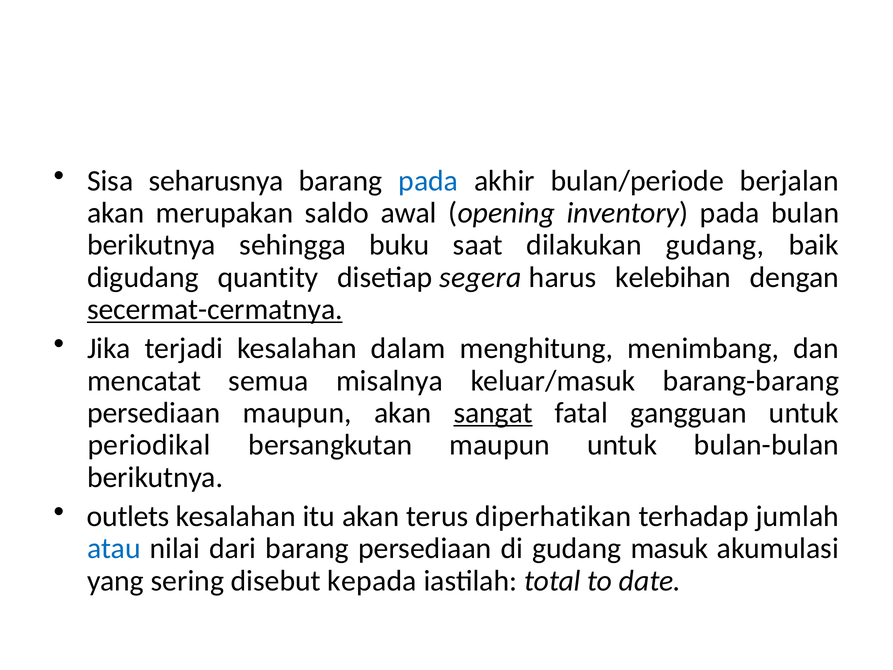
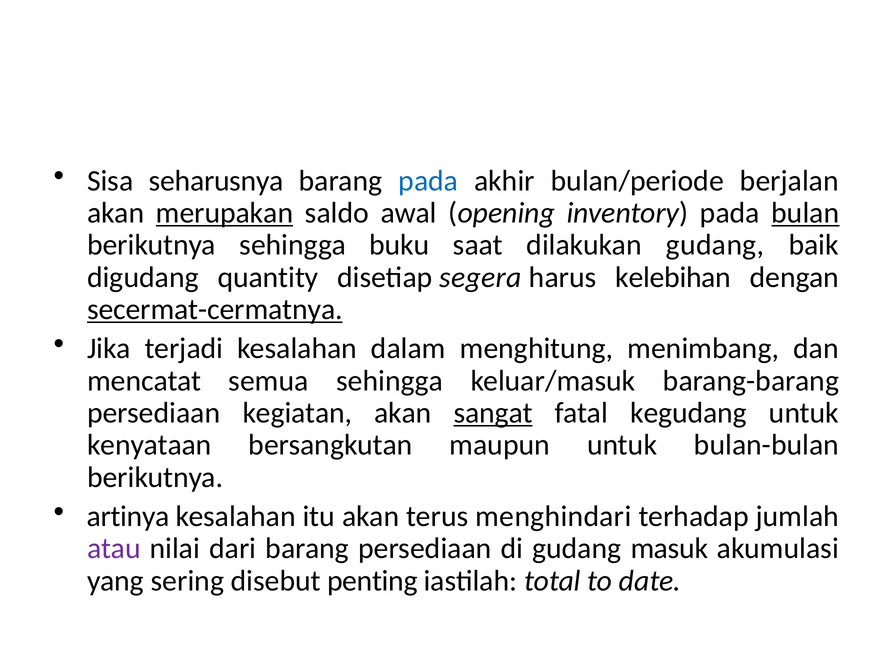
merupakan underline: none -> present
bulan underline: none -> present
semua misalnya: misalnya -> sehingga
persediaan maupun: maupun -> kegiatan
gangguan: gangguan -> kegudang
periodikal: periodikal -> kenyataan
outlets: outlets -> artinya
diperhatikan: diperhatikan -> menghindari
atau colour: blue -> purple
kepada: kepada -> penting
